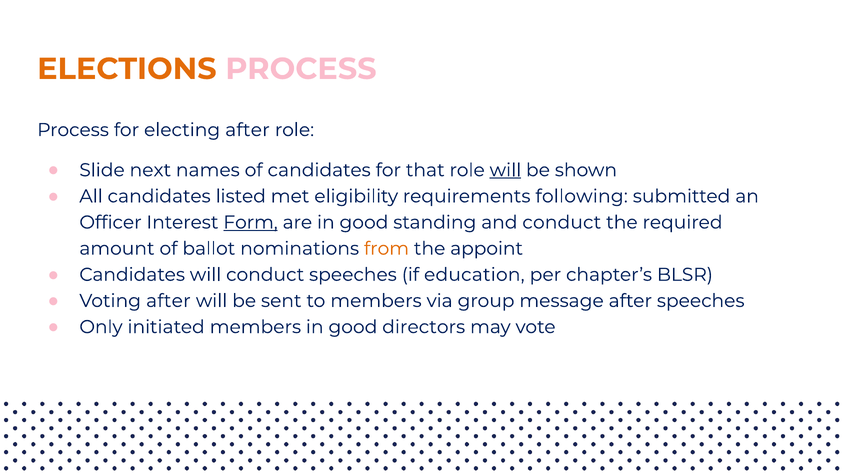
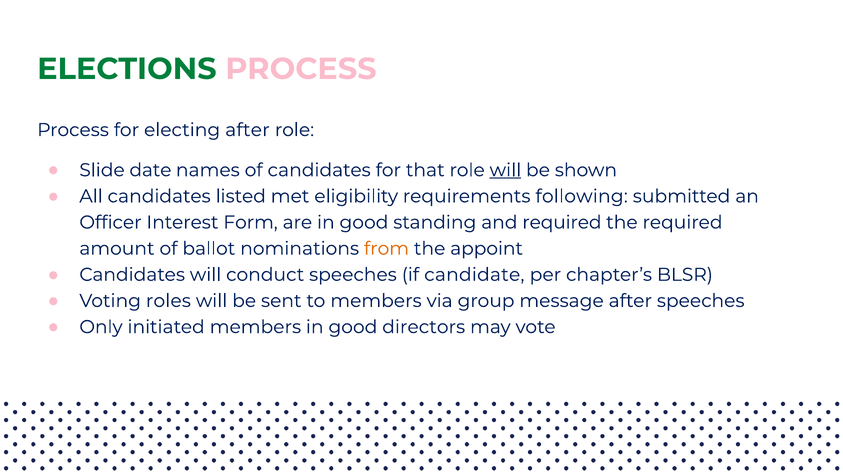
ELECTIONS colour: orange -> green
next: next -> date
Form underline: present -> none
and conduct: conduct -> required
education: education -> candidate
Voting after: after -> roles
